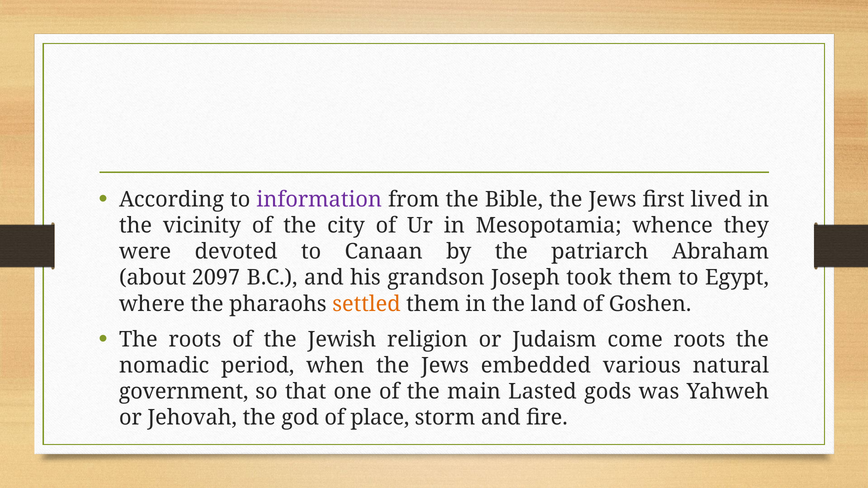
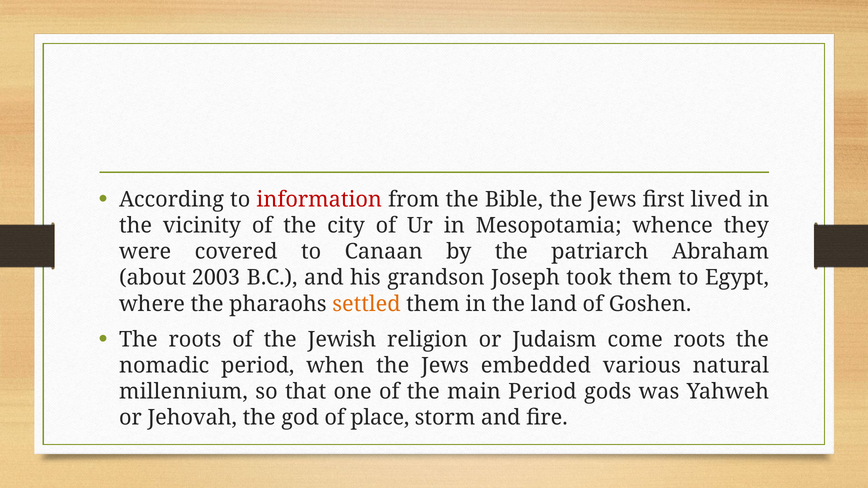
information colour: purple -> red
devoted: devoted -> covered
2097: 2097 -> 2003
government: government -> millennium
main Lasted: Lasted -> Period
